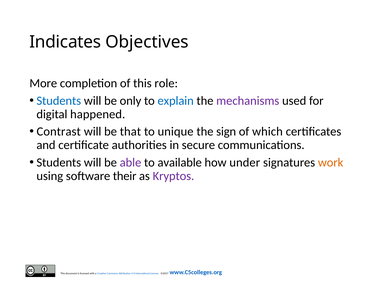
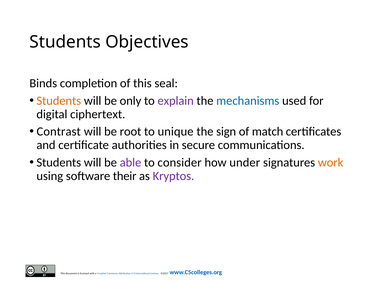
Indicates at (65, 42): Indicates -> Students
More: More -> Binds
role: role -> seal
Students at (59, 101) colour: blue -> orange
explain colour: blue -> purple
mechanisms colour: purple -> blue
happened: happened -> ciphertext
that: that -> root
which: which -> match
available: available -> consider
